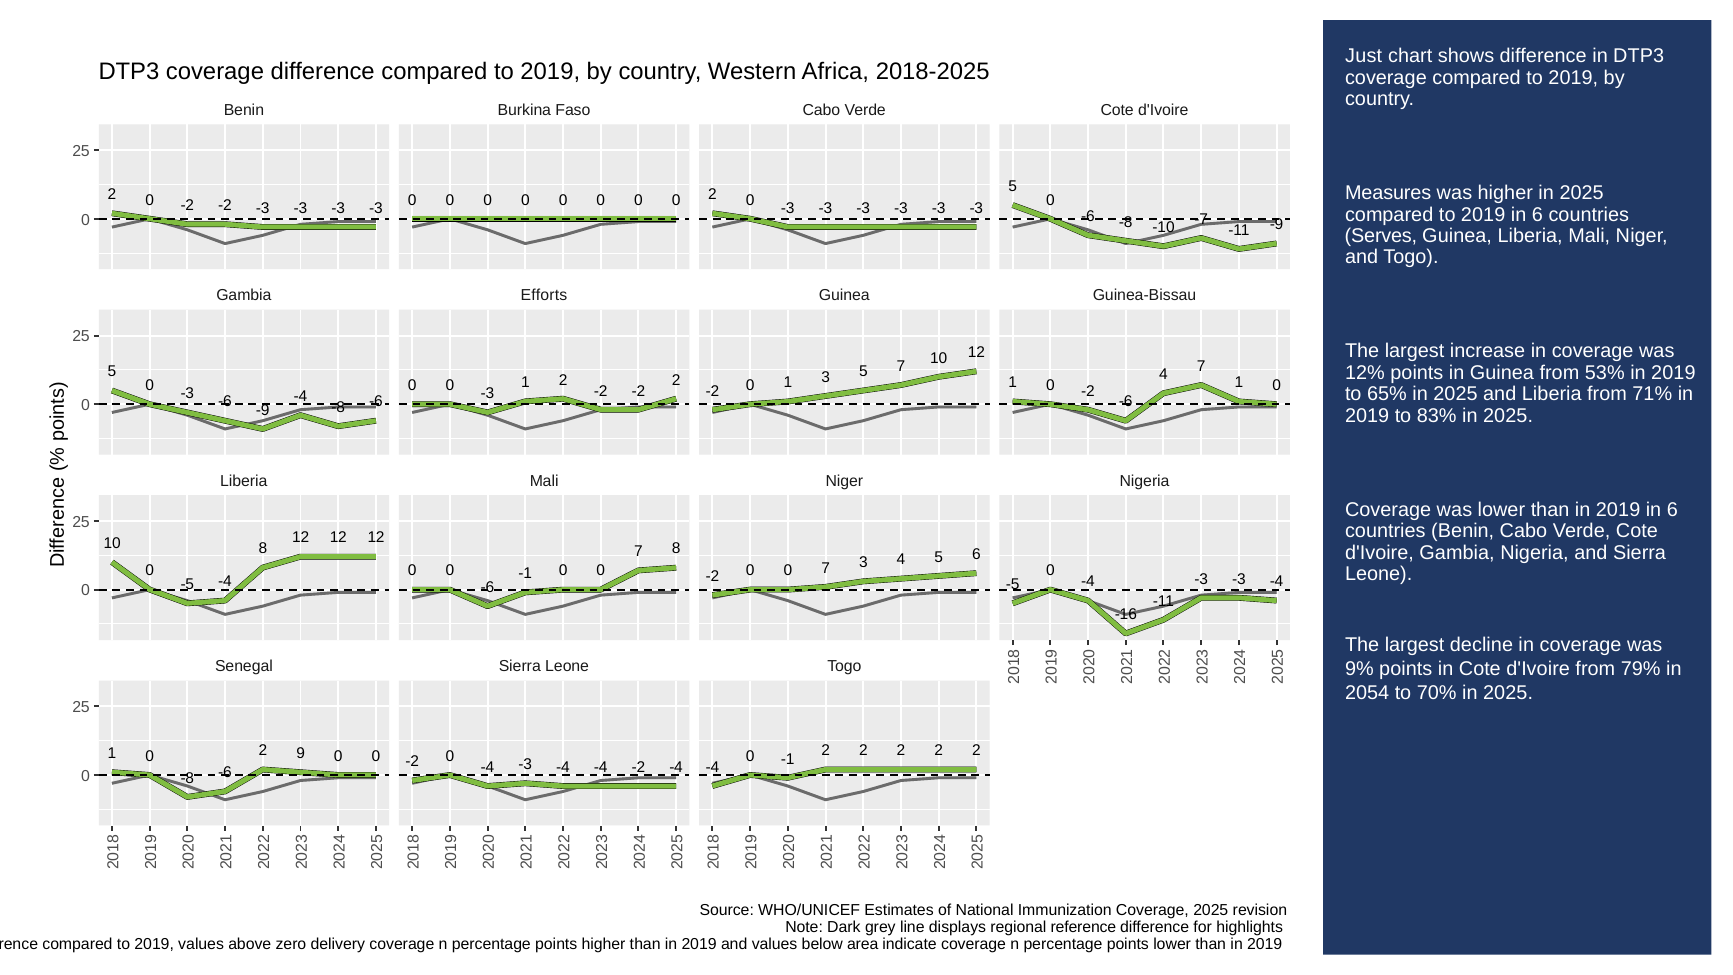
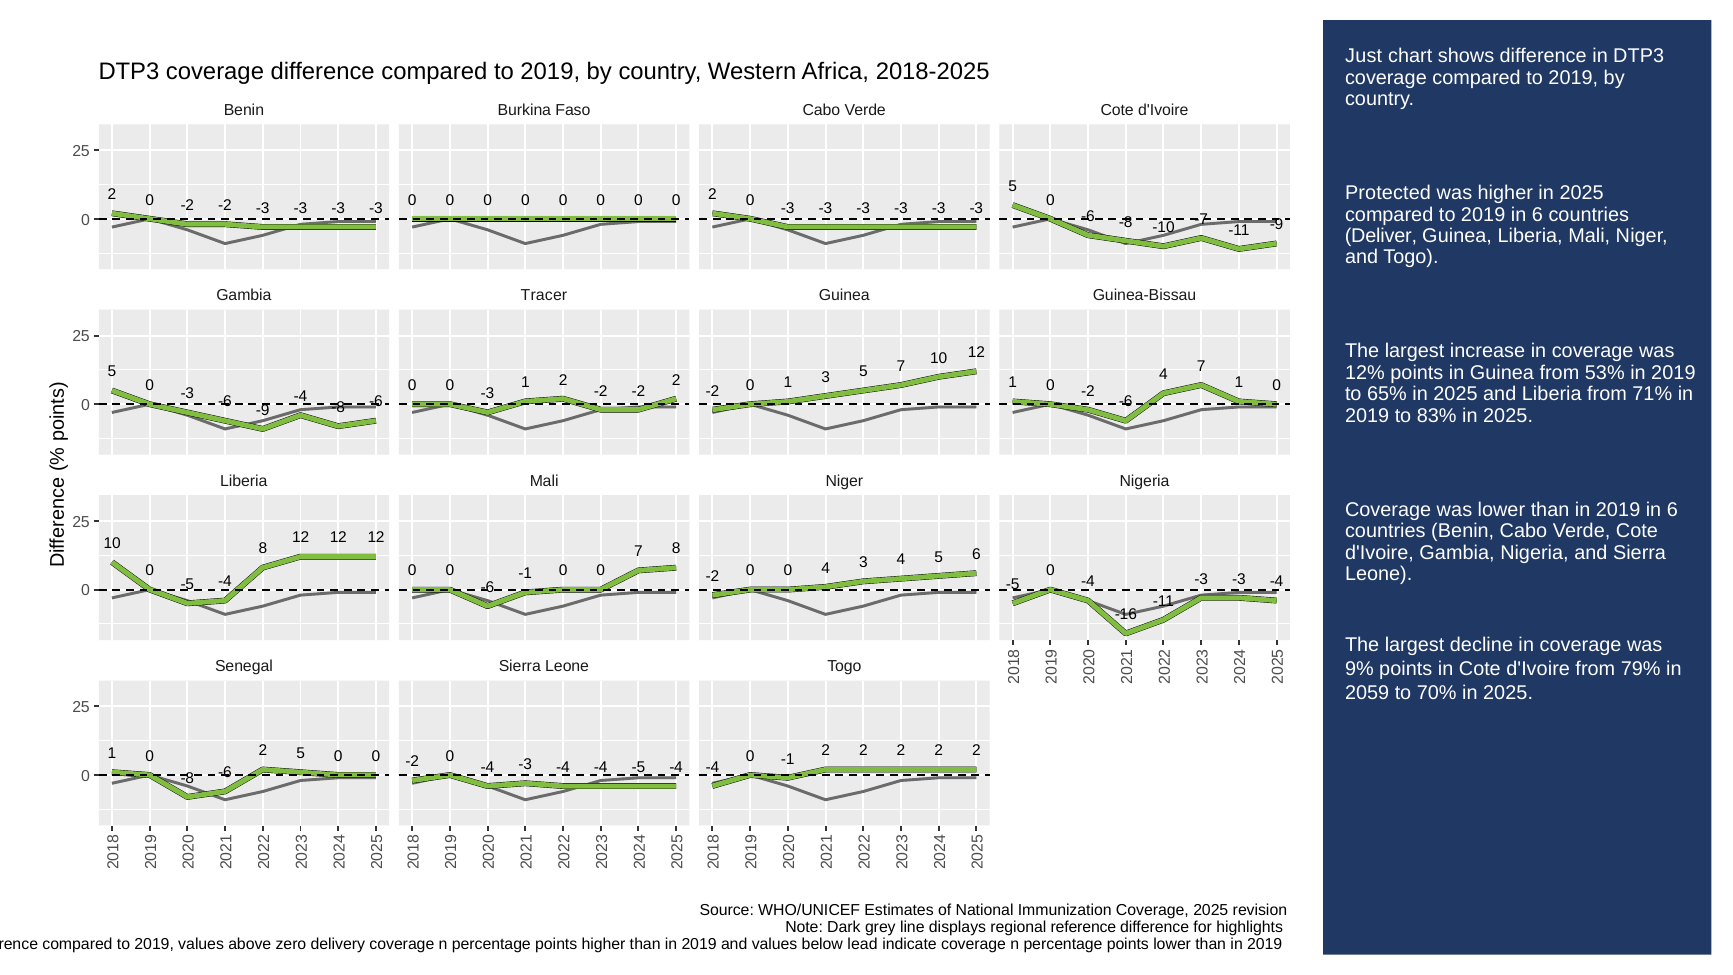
Measures: Measures -> Protected
Serves: Serves -> Deliver
Efforts: Efforts -> Tracer
-2 0 0 7: 7 -> 4
2054: 2054 -> 2059
9 at (301, 753): 9 -> 5
-4 -2: -2 -> -5
area: area -> lead
